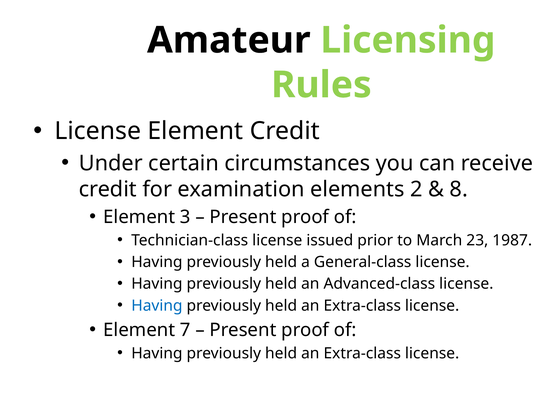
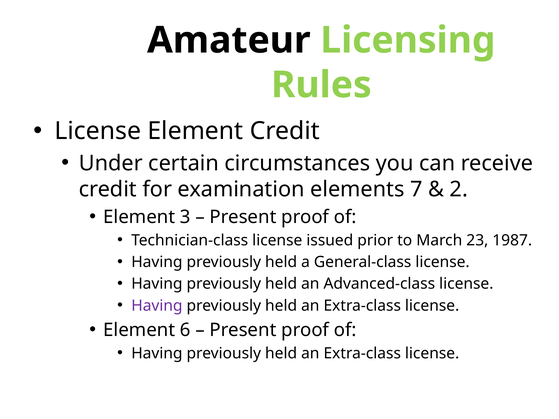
2: 2 -> 7
8: 8 -> 2
Having at (157, 306) colour: blue -> purple
7: 7 -> 6
